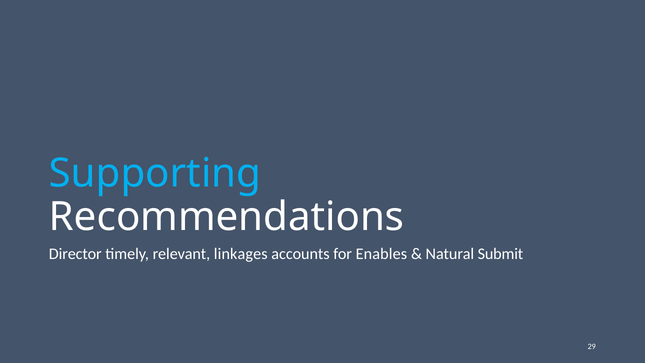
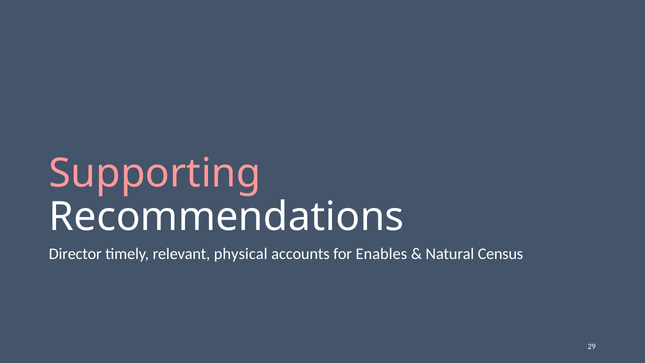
Supporting colour: light blue -> pink
linkages: linkages -> physical
Submit: Submit -> Census
